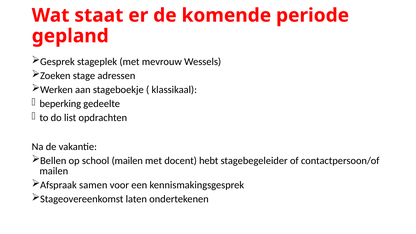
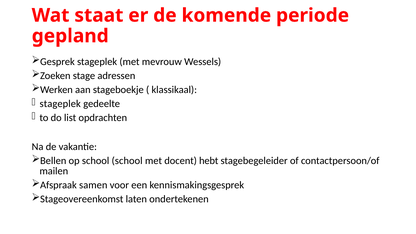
beperking at (60, 104): beperking -> stageplek
school mailen: mailen -> school
